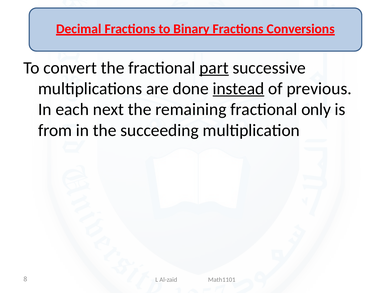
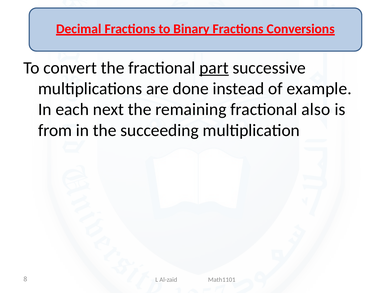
instead underline: present -> none
previous: previous -> example
only: only -> also
